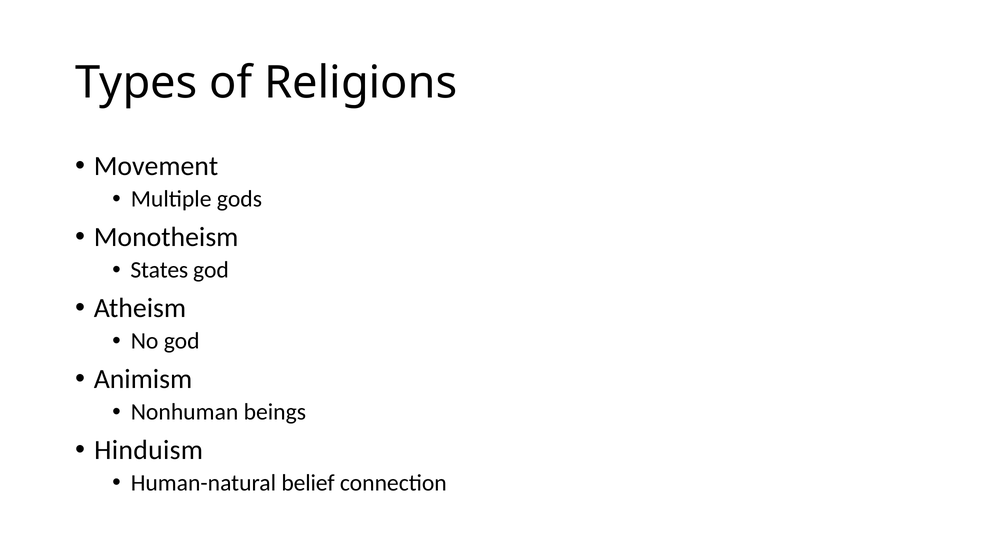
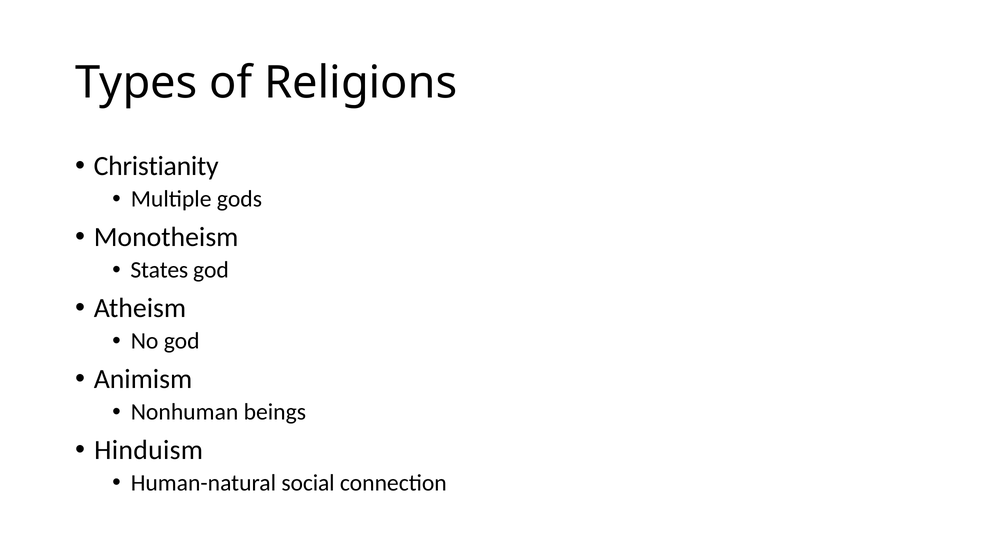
Movement: Movement -> Christianity
belief: belief -> social
